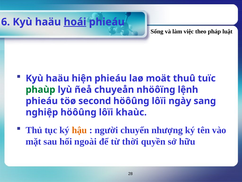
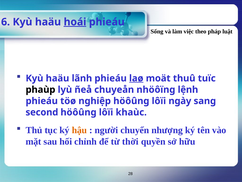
hiện: hiện -> lãnh
laø underline: none -> present
phaùp colour: green -> black
second: second -> nghiệp
nghiệp: nghiệp -> second
ngoài: ngoài -> chỉnh
